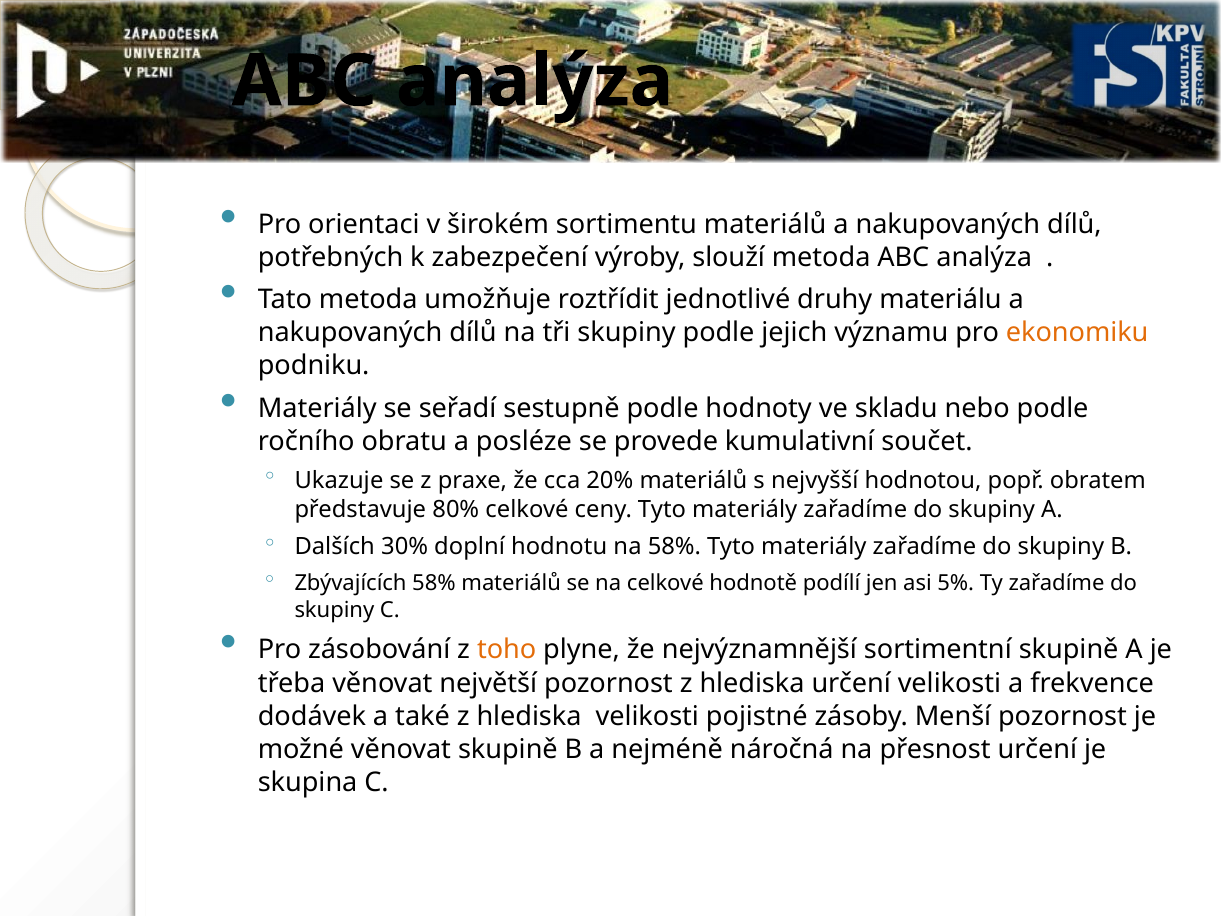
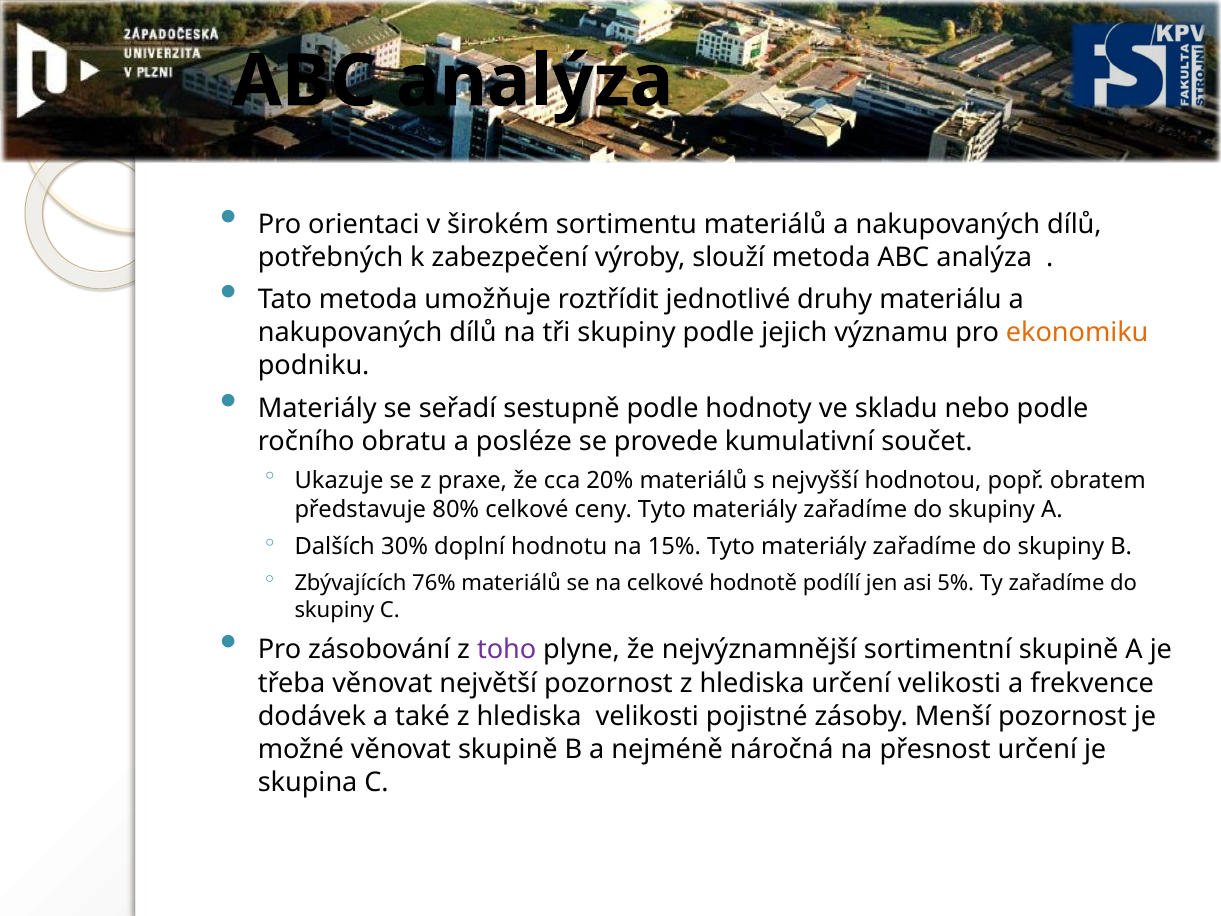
na 58%: 58% -> 15%
Zbývajících 58%: 58% -> 76%
toho colour: orange -> purple
